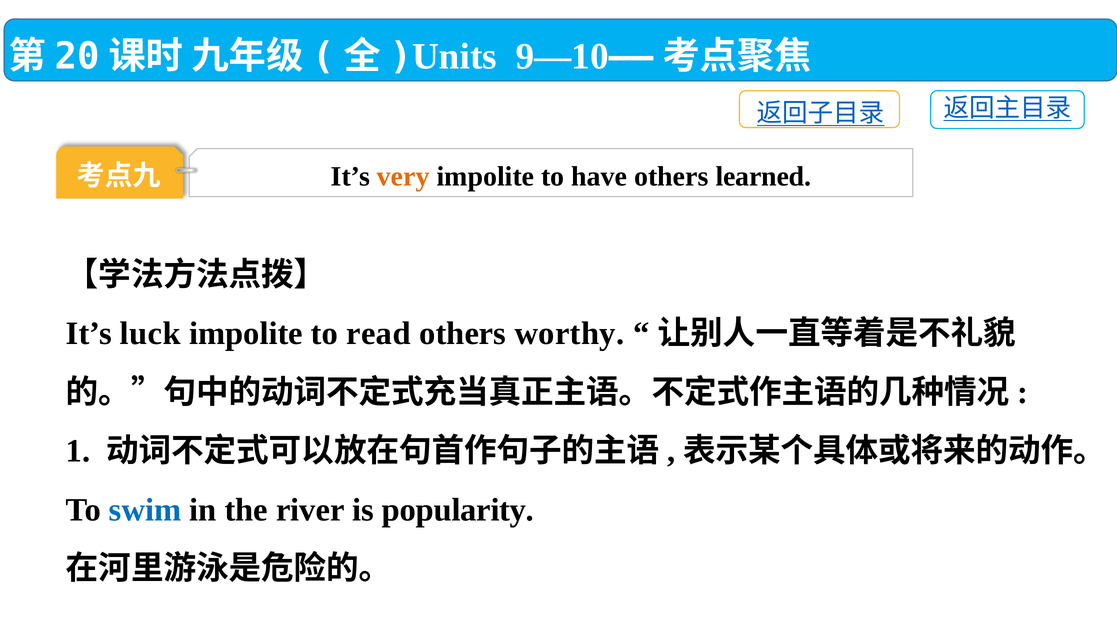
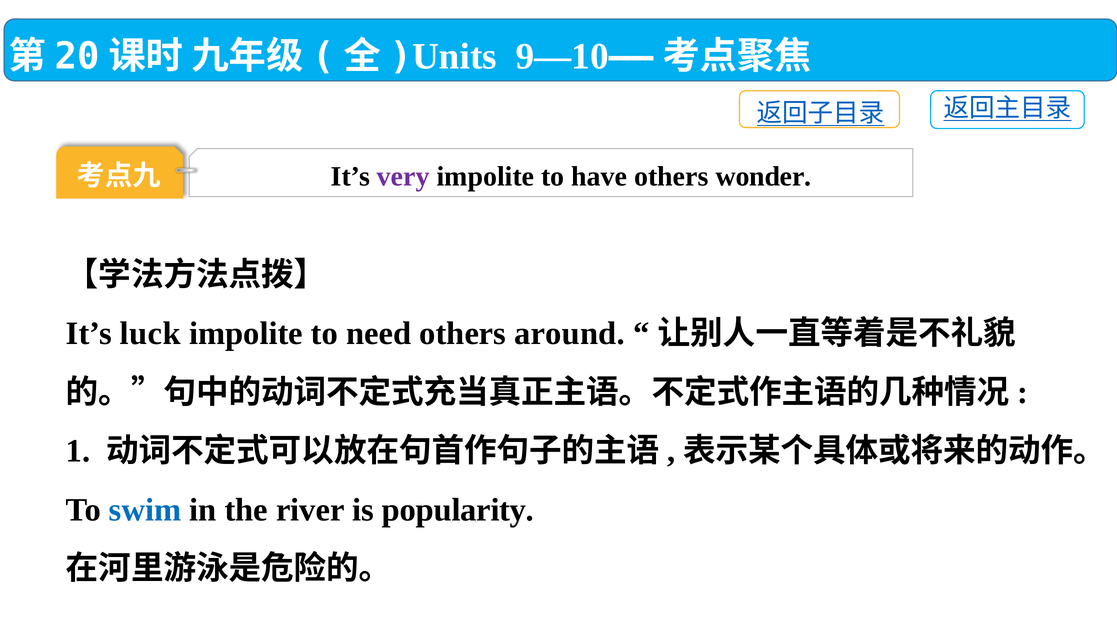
very colour: orange -> purple
learned: learned -> wonder
read: read -> need
worthy: worthy -> around
